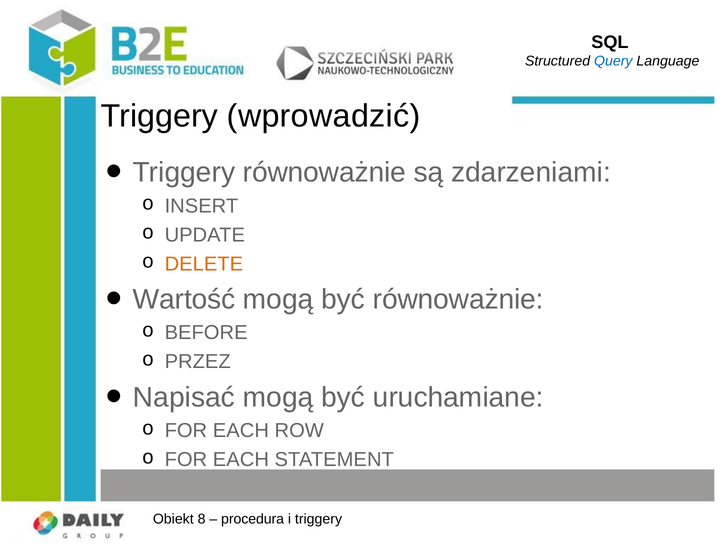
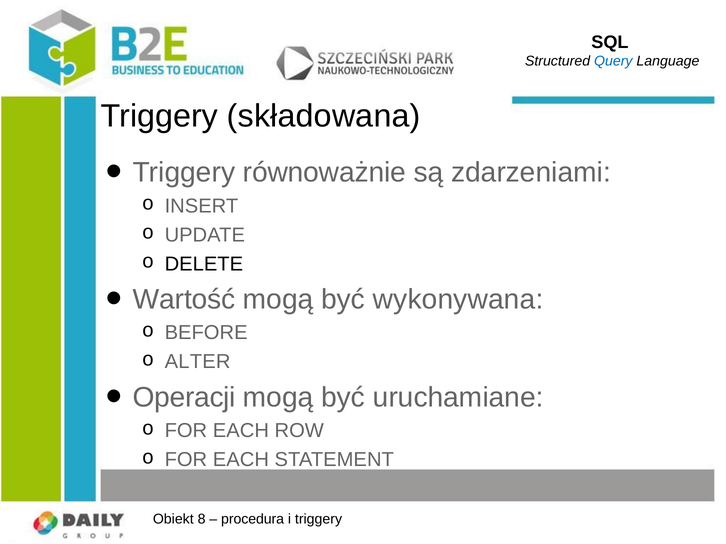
wprowadzić: wprowadzić -> składowana
DELETE colour: orange -> black
być równoważnie: równoważnie -> wykonywana
PRZEZ: PRZEZ -> ALTER
Napisać: Napisać -> Operacji
